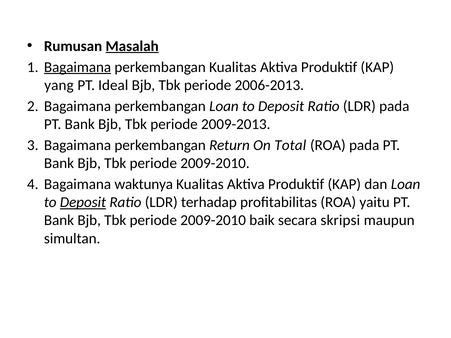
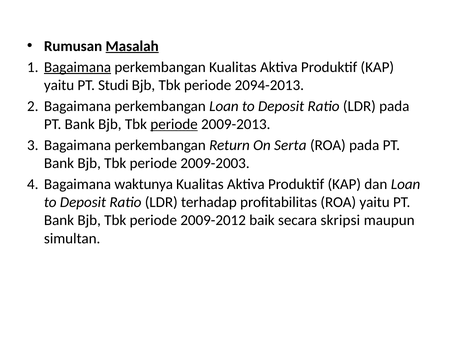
yang at (59, 85): yang -> yaitu
Ideal: Ideal -> Studi
2006-2013: 2006-2013 -> 2094-2013
periode at (174, 124) underline: none -> present
Total: Total -> Serta
2009-2010 at (215, 163): 2009-2010 -> 2009-2003
Deposit at (83, 202) underline: present -> none
2009-2010 at (213, 221): 2009-2010 -> 2009-2012
